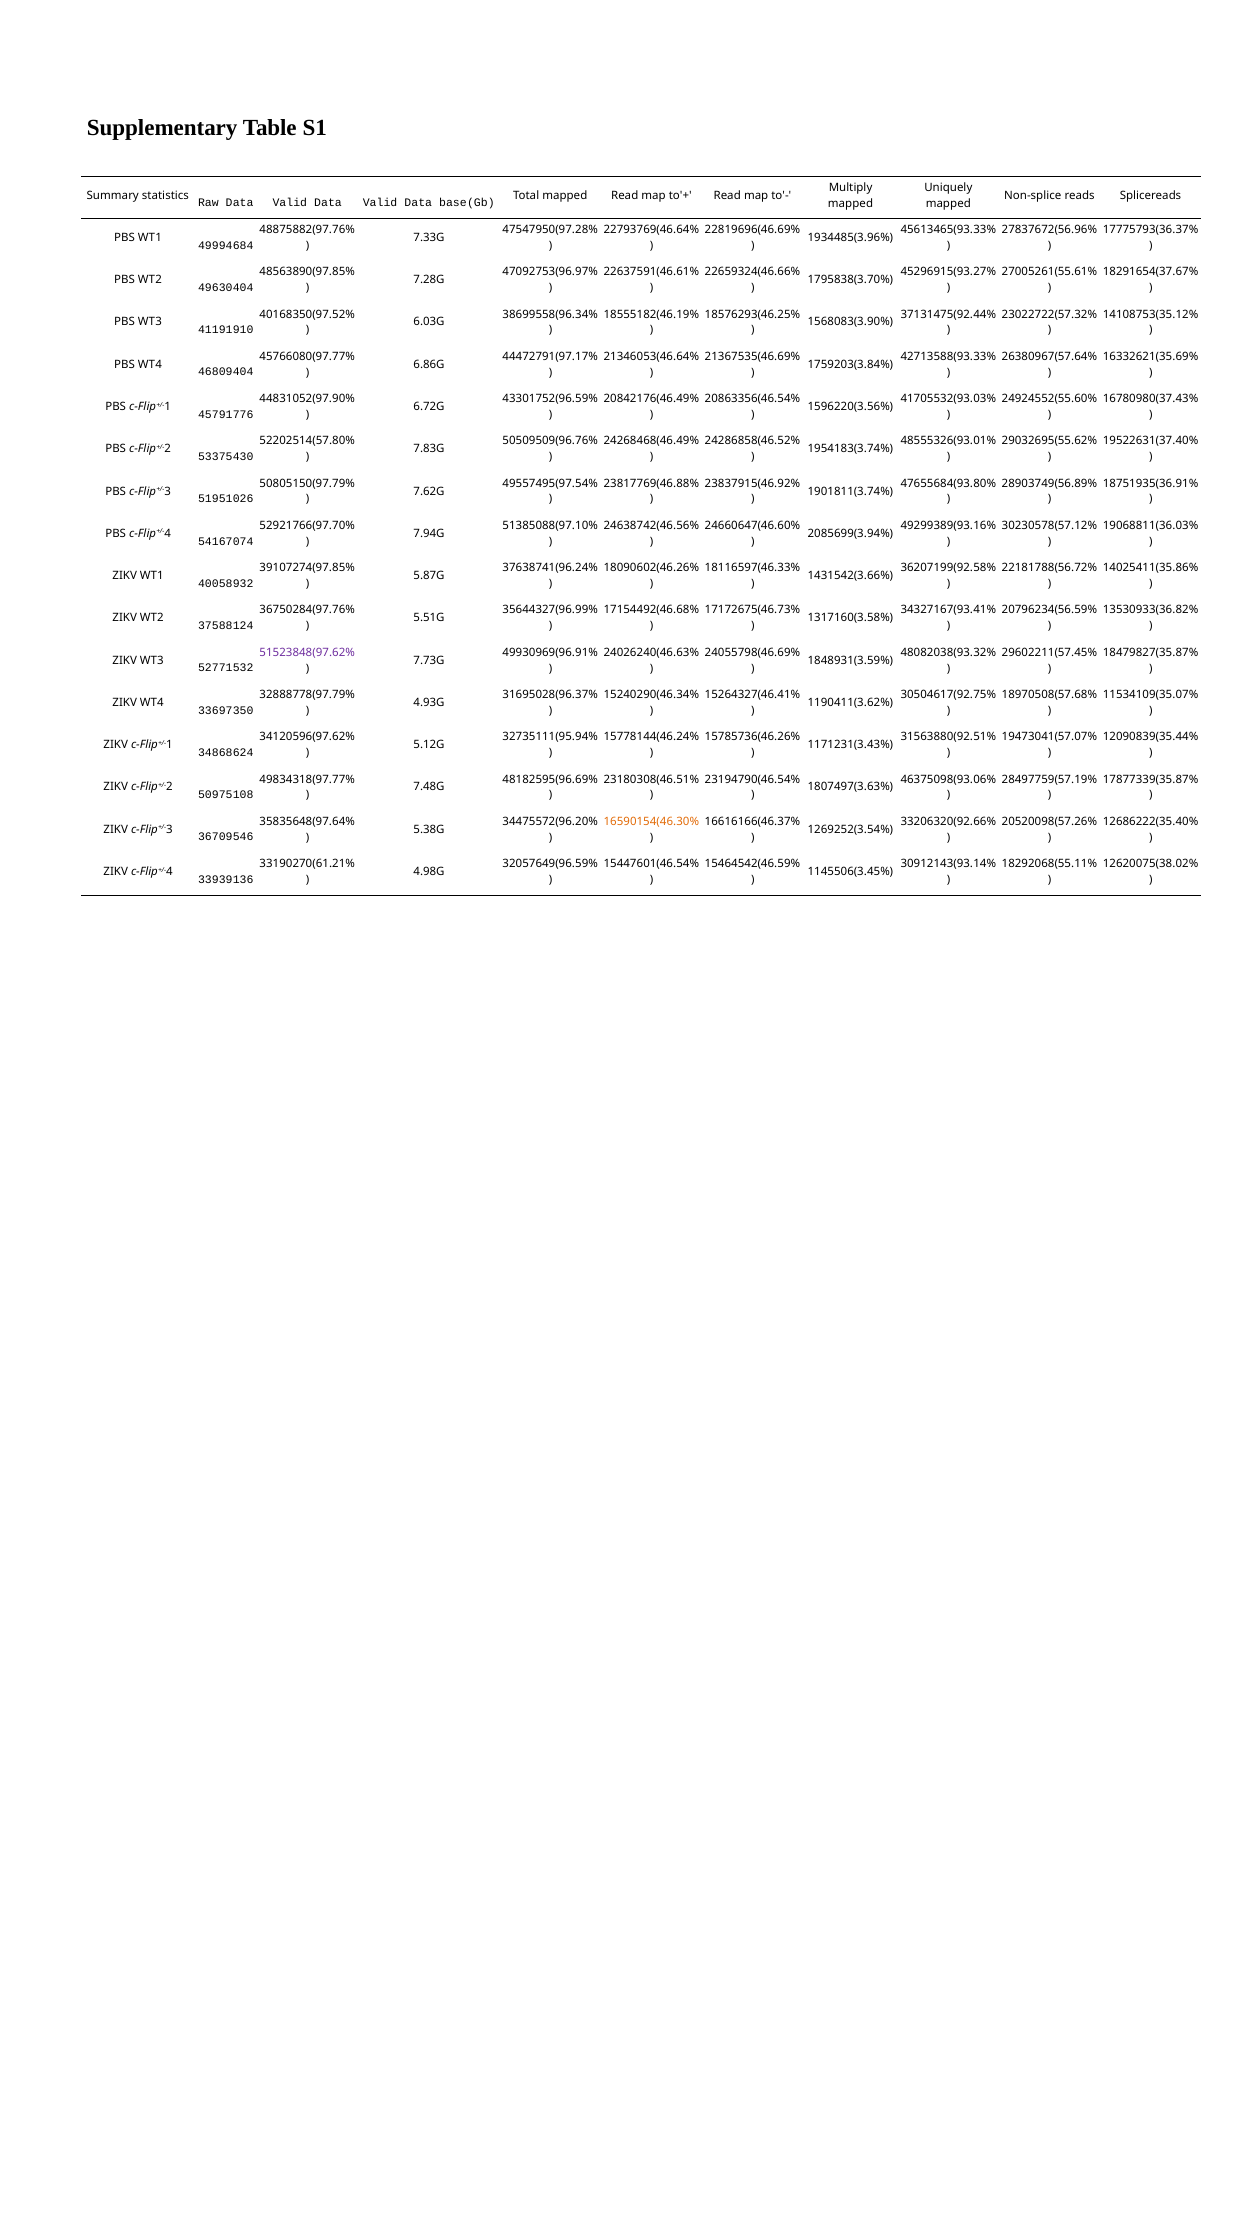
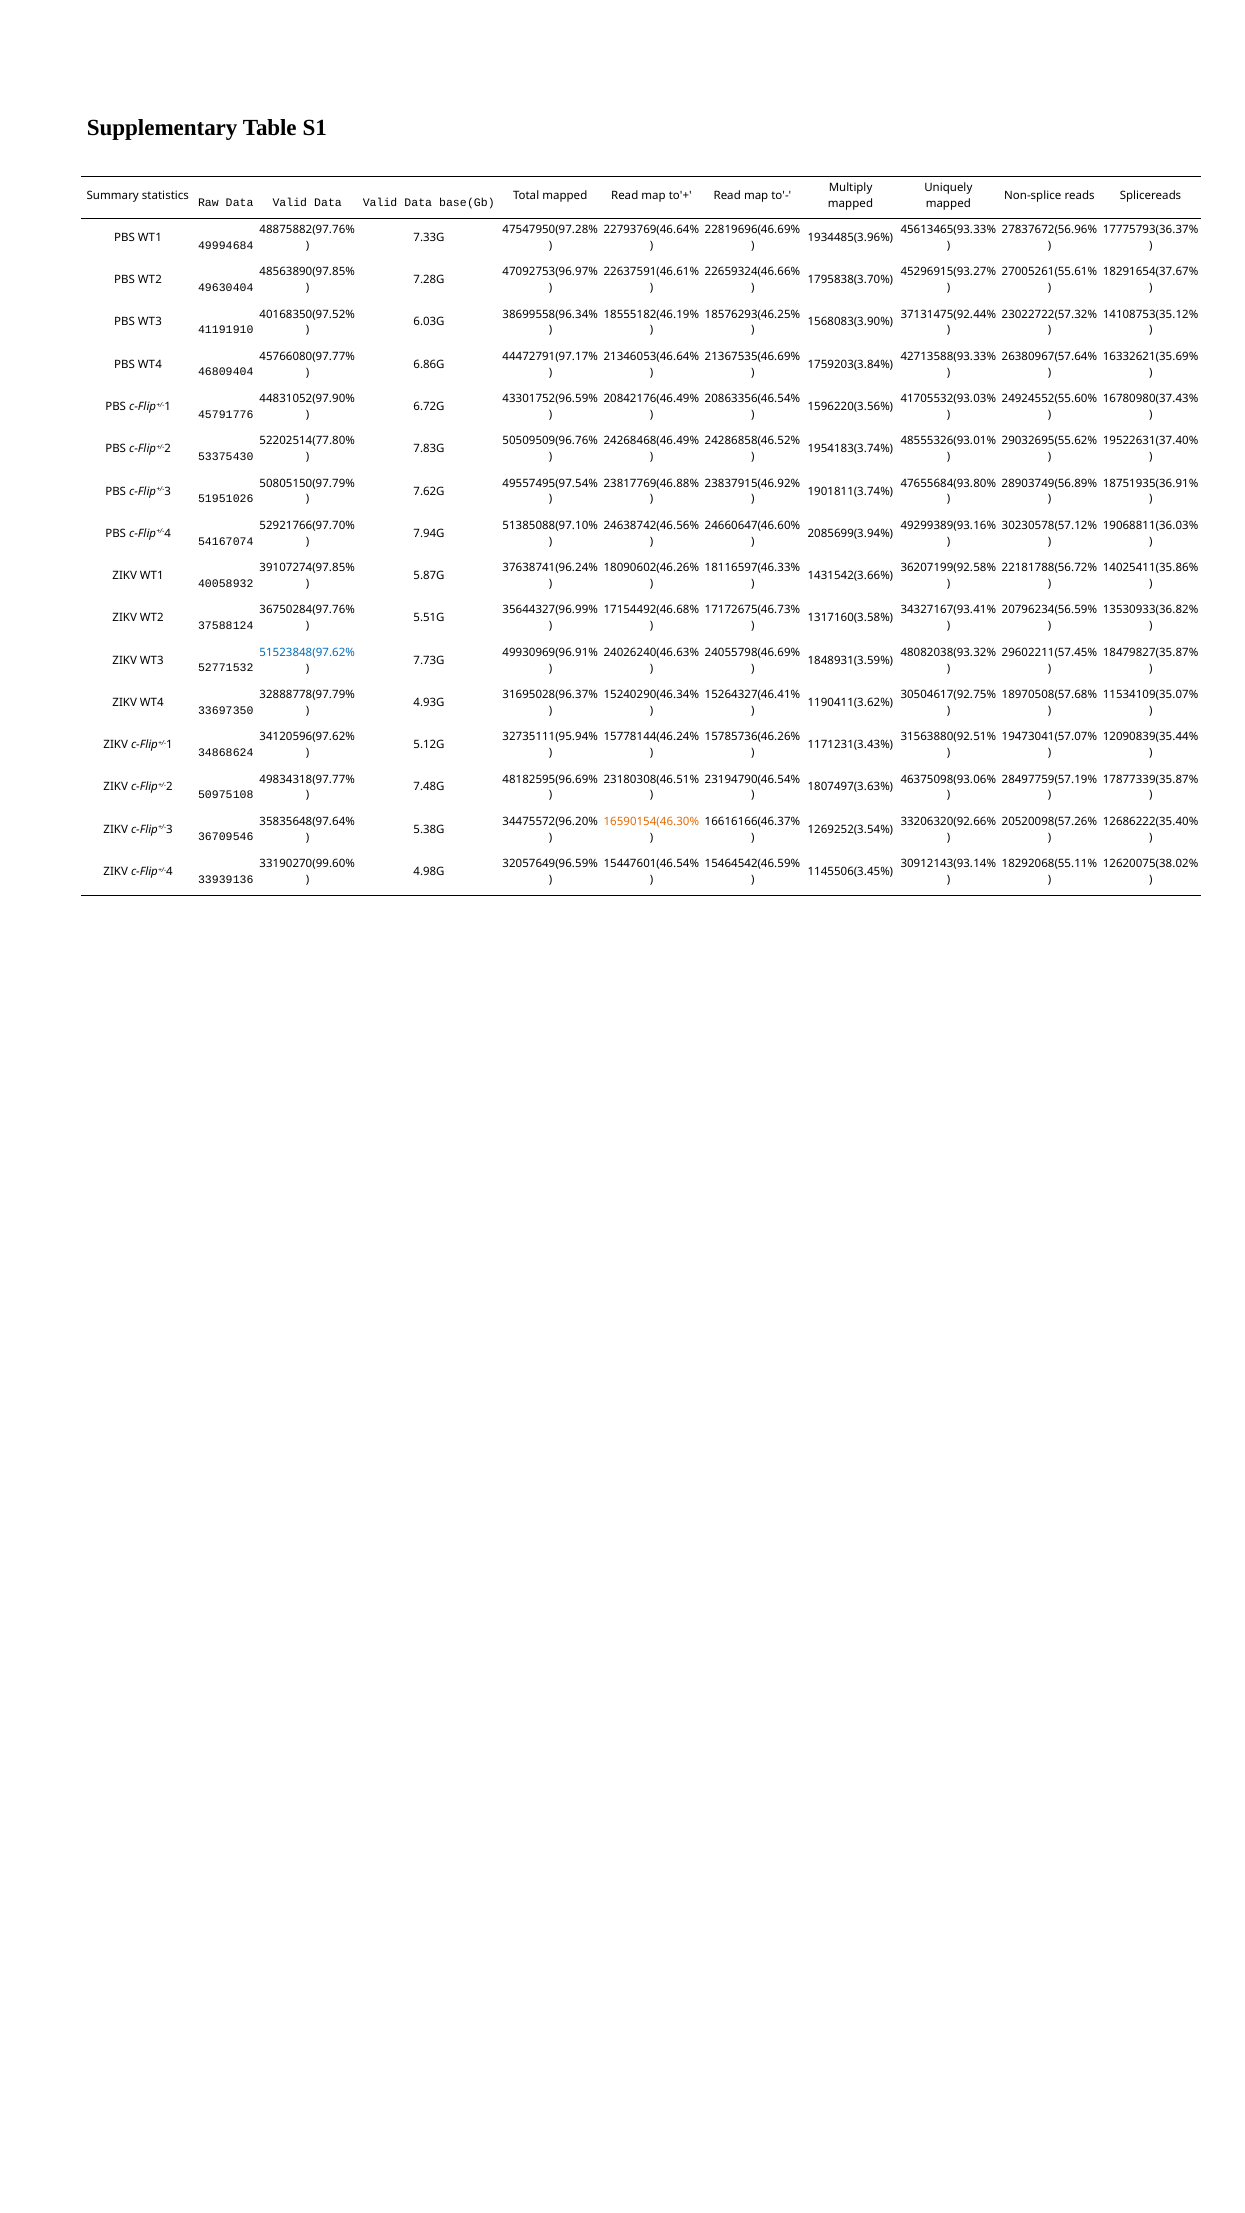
52202514(57.80%: 52202514(57.80% -> 52202514(77.80%
51523848(97.62% colour: purple -> blue
33190270(61.21%: 33190270(61.21% -> 33190270(99.60%
